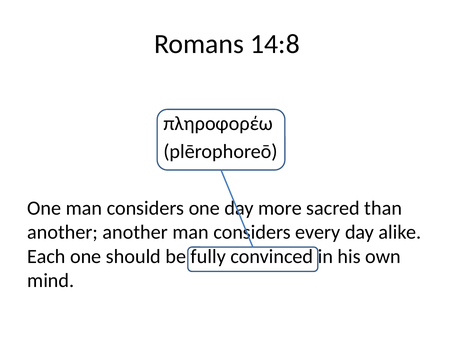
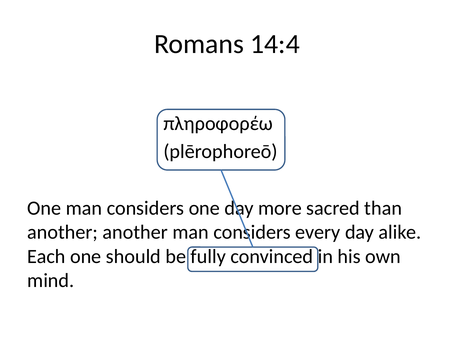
14:8: 14:8 -> 14:4
